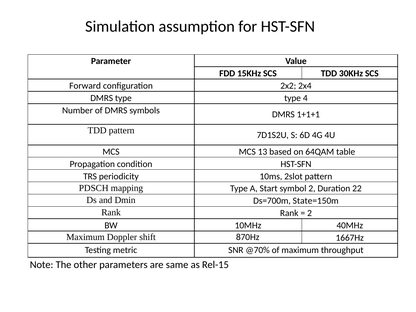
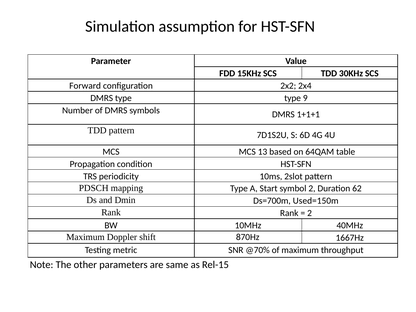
4: 4 -> 9
22: 22 -> 62
State=150m: State=150m -> Used=150m
